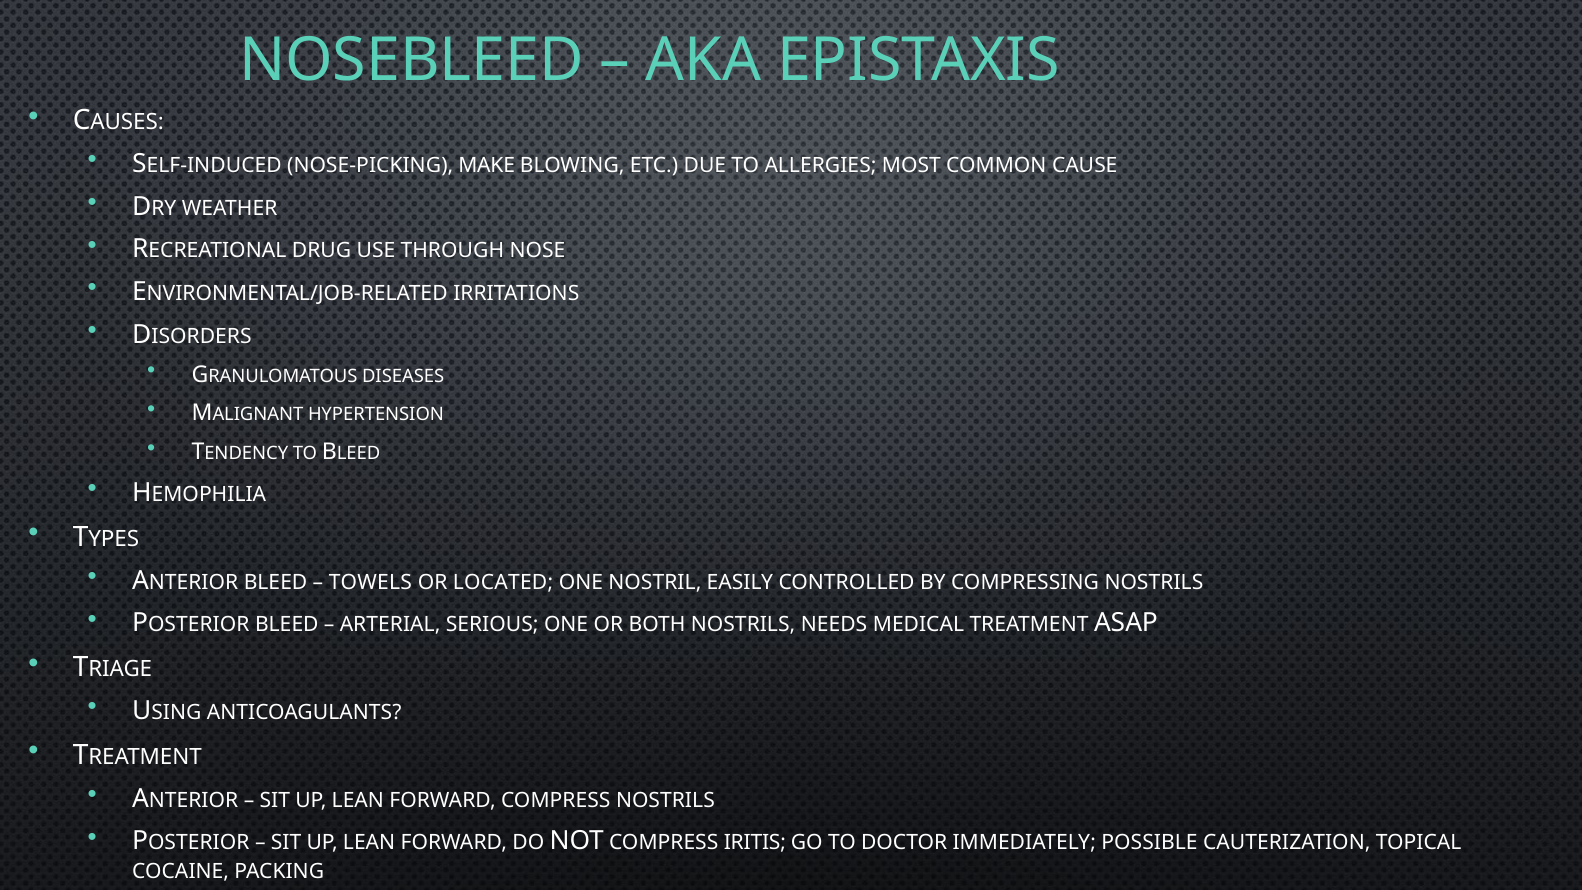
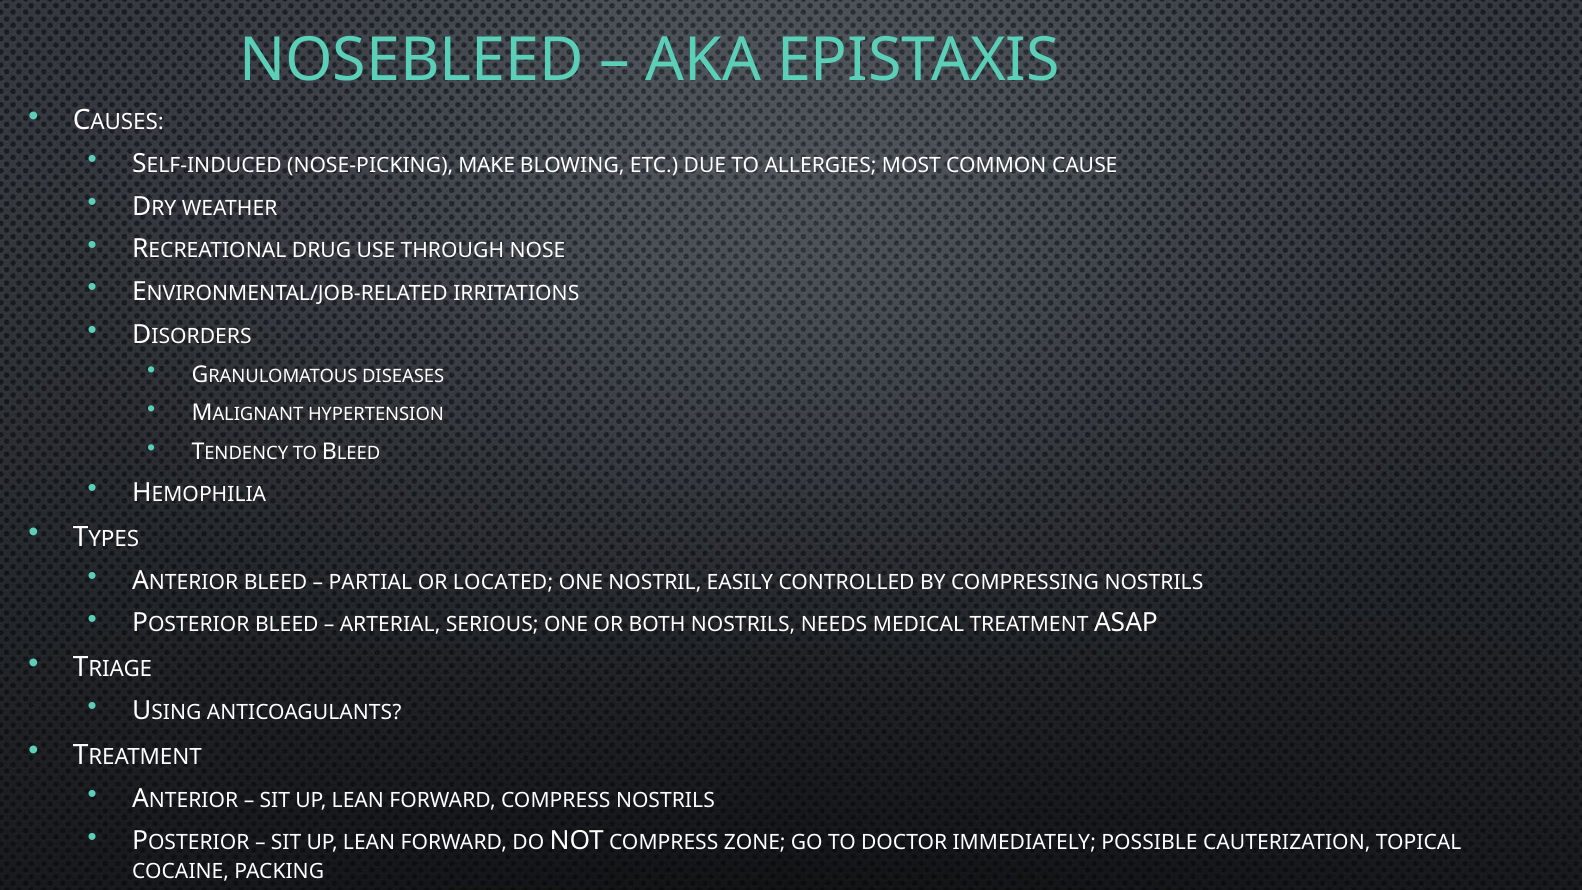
TOWELS: TOWELS -> PARTIAL
IRITIS: IRITIS -> ZONE
